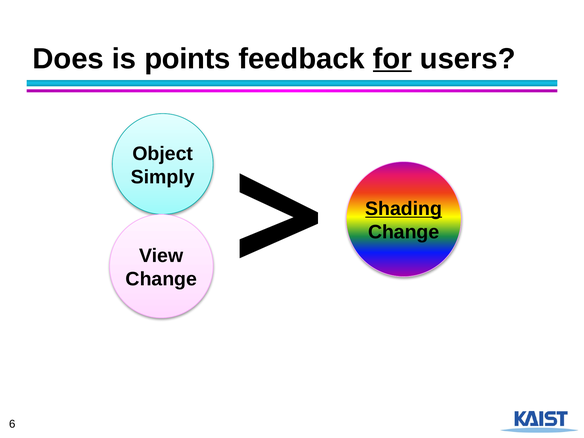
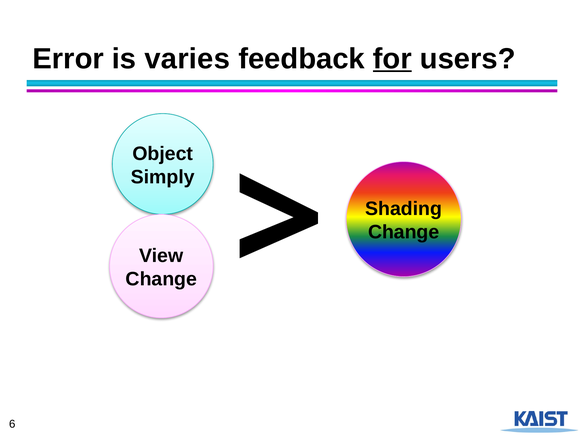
Does: Does -> Error
points: points -> varies
Shading underline: present -> none
